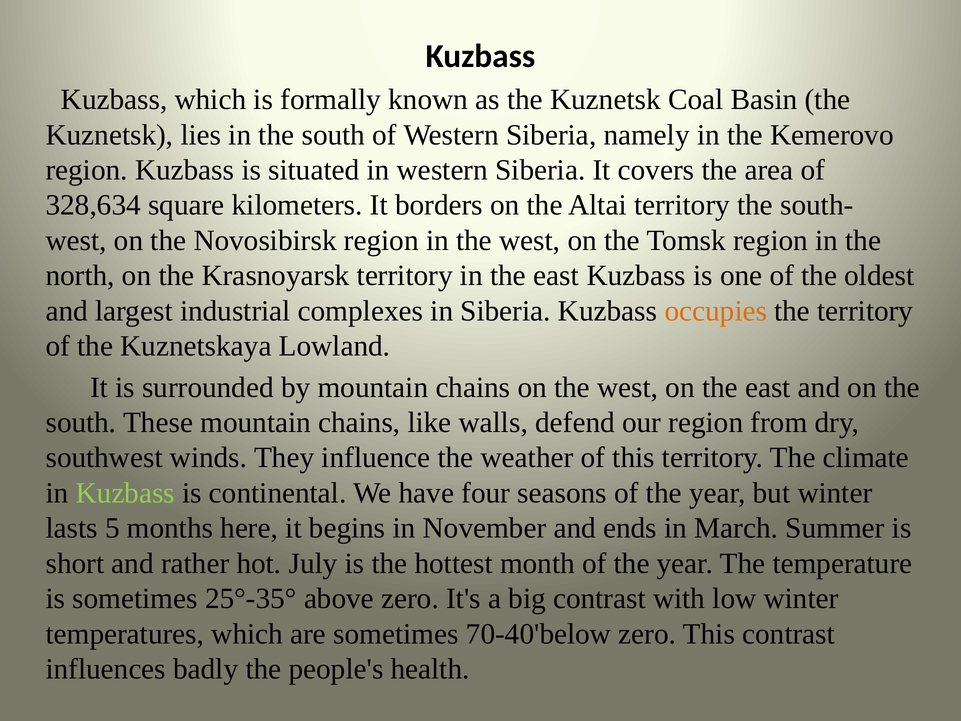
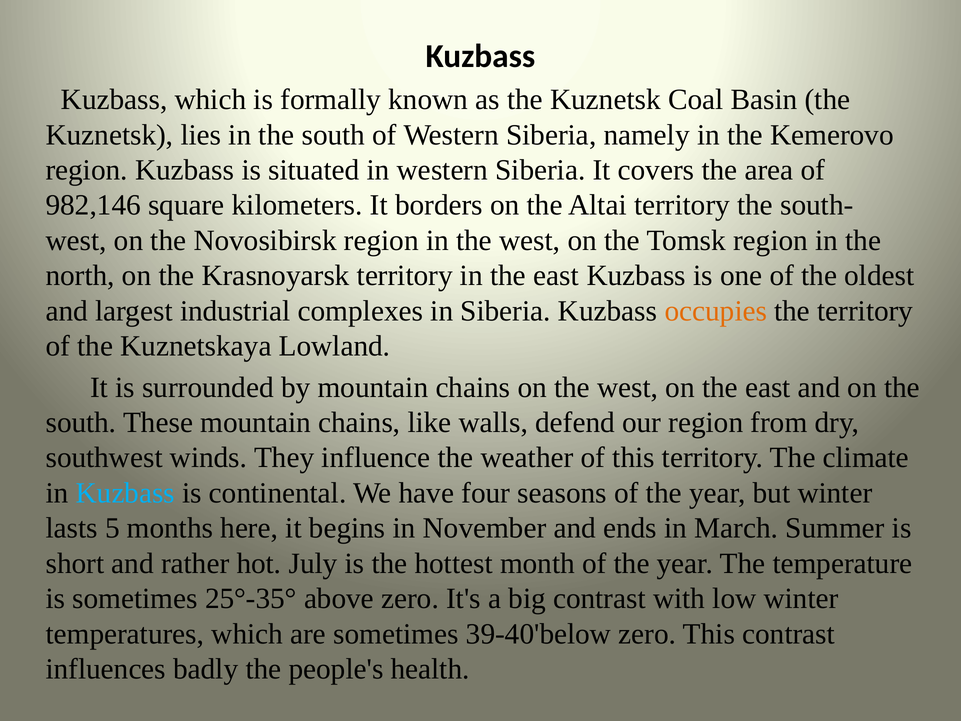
328,634: 328,634 -> 982,146
Kuzbass at (125, 493) colour: light green -> light blue
70-40'below: 70-40'below -> 39-40'below
